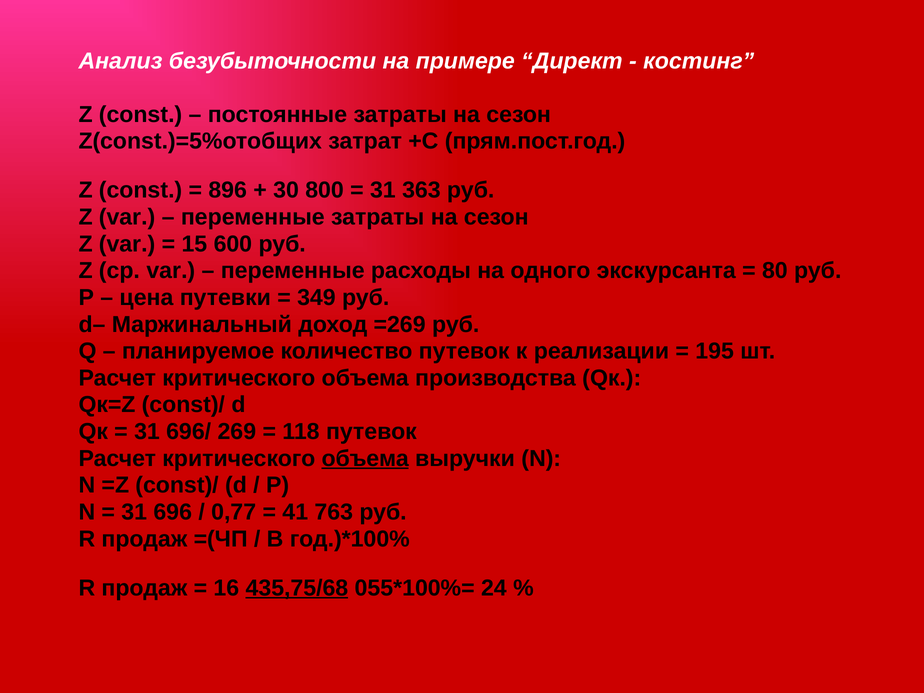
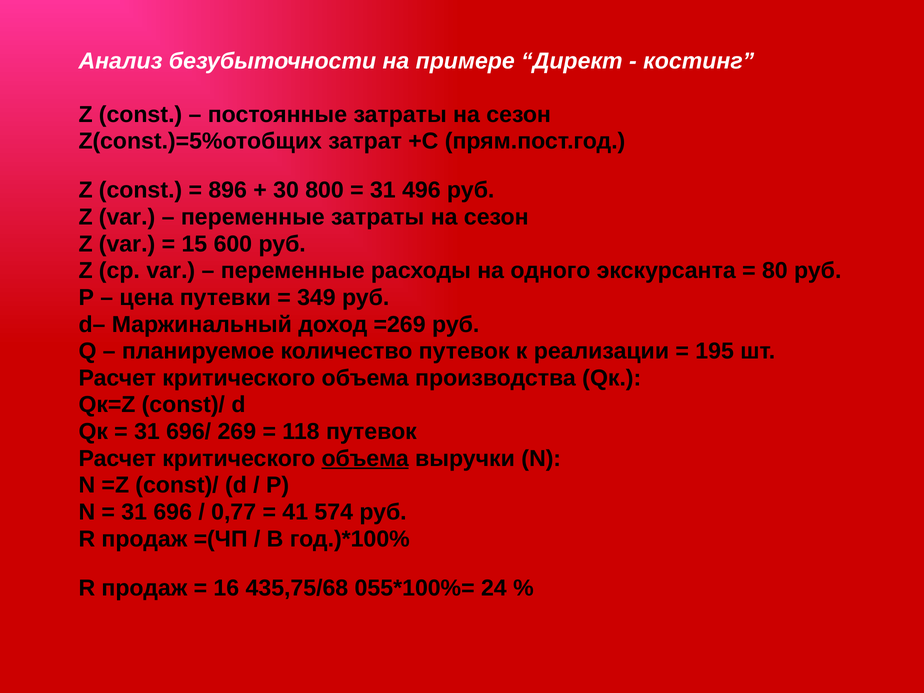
363: 363 -> 496
763: 763 -> 574
435,75/68 underline: present -> none
